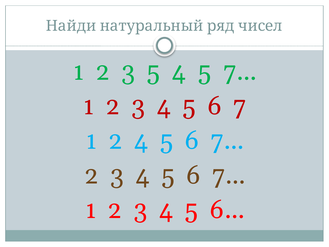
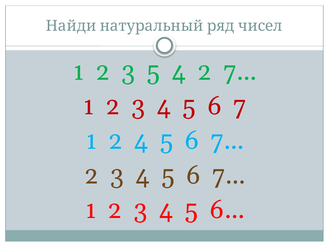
5 4 5: 5 -> 2
